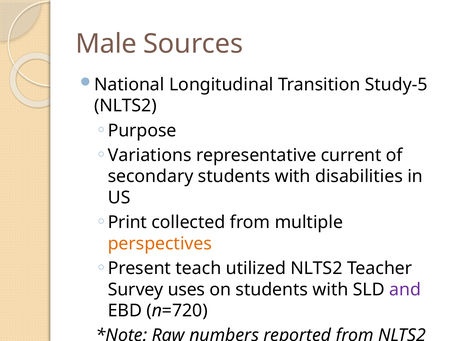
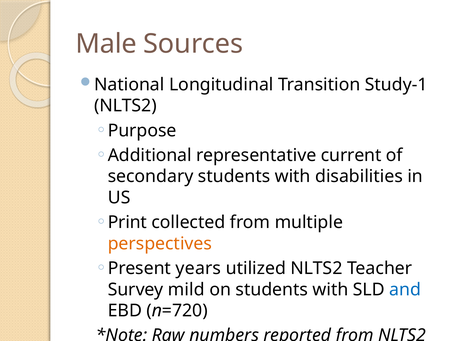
Study-5: Study-5 -> Study-1
Variations: Variations -> Additional
teach: teach -> years
uses: uses -> mild
and colour: purple -> blue
